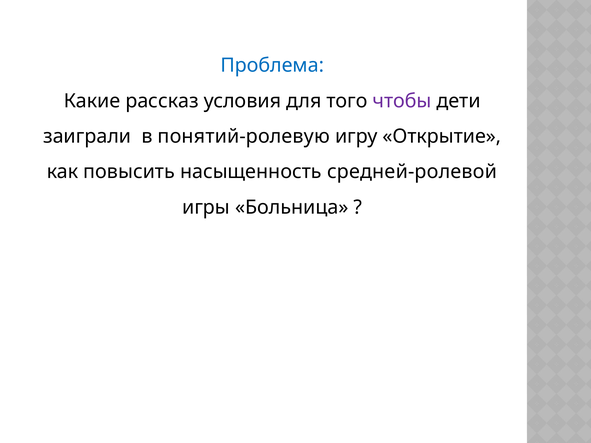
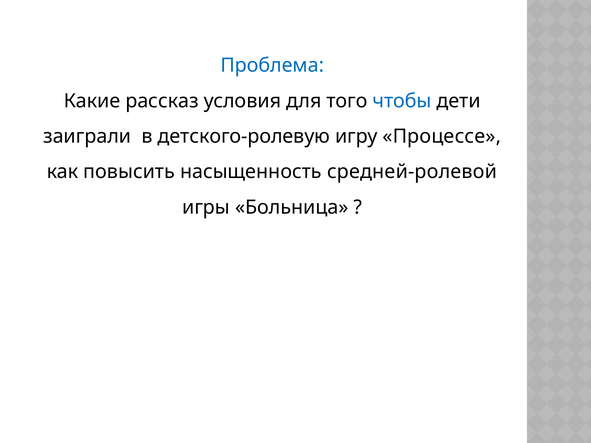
чтобы colour: purple -> blue
понятий-ролевую: понятий-ролевую -> детского-ролевую
Открытие: Открытие -> Процессе
